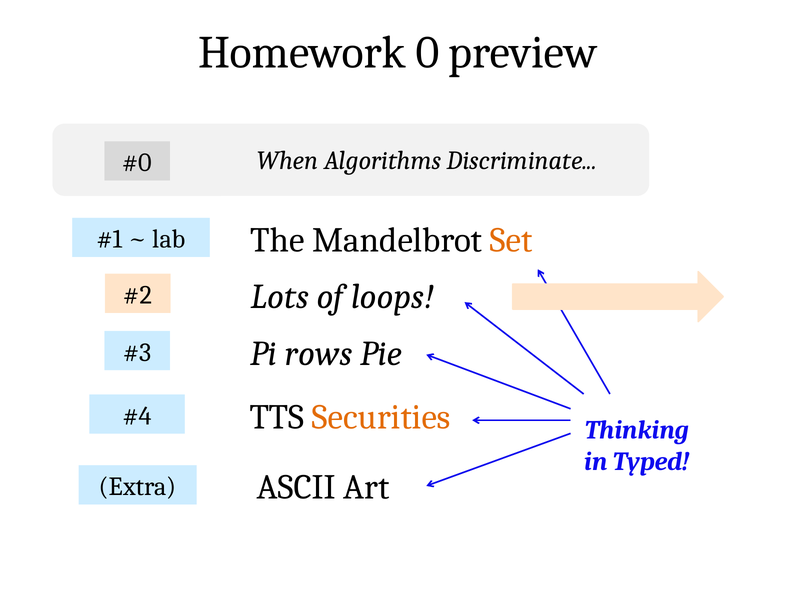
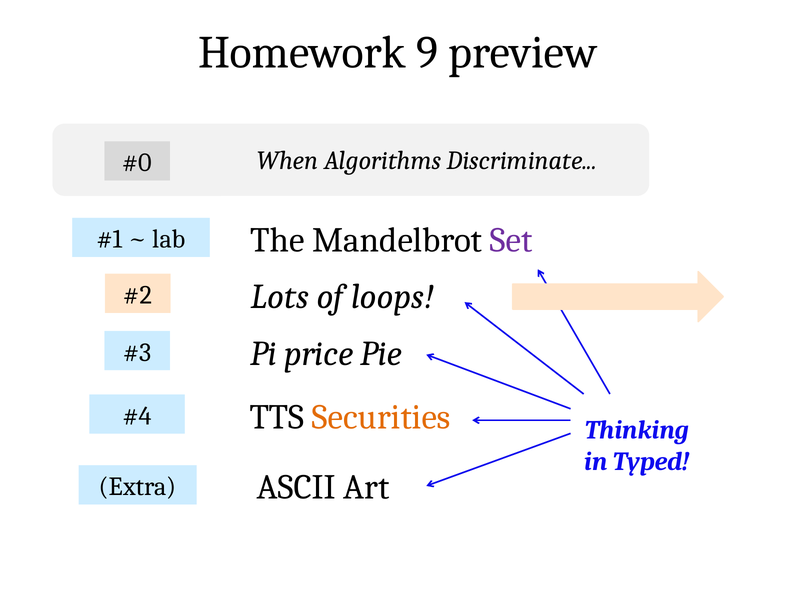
0: 0 -> 9
Set colour: orange -> purple
rows: rows -> price
